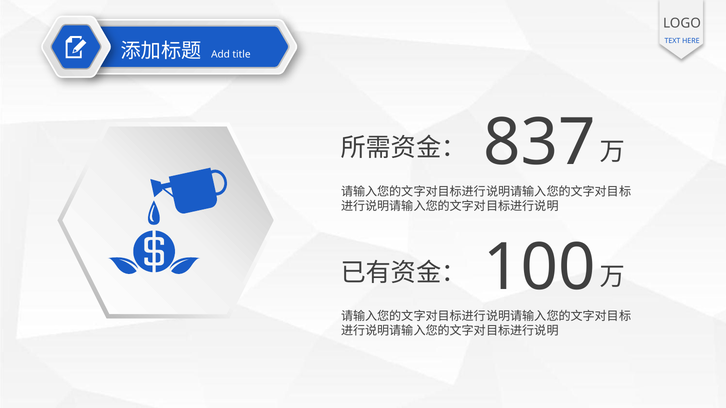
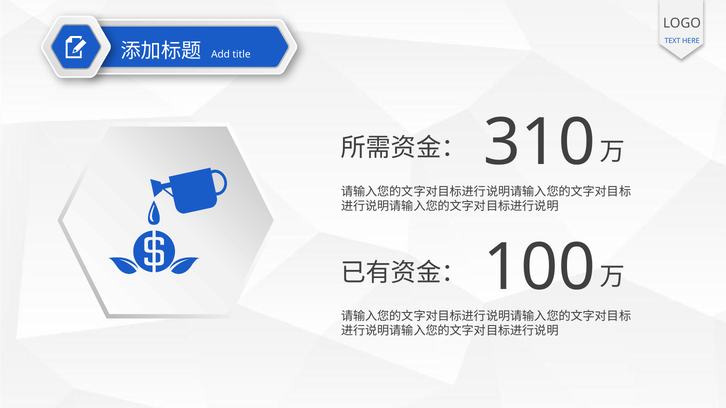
837: 837 -> 310
